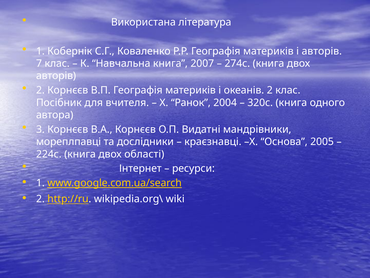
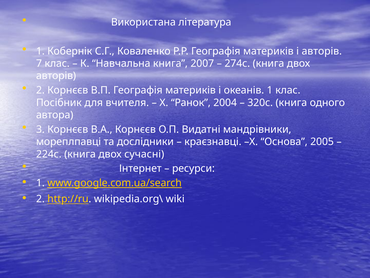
океанів 2: 2 -> 1
області: області -> сучасні
